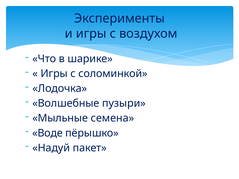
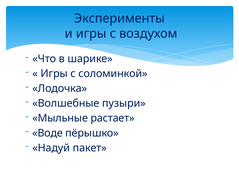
семена: семена -> растает
